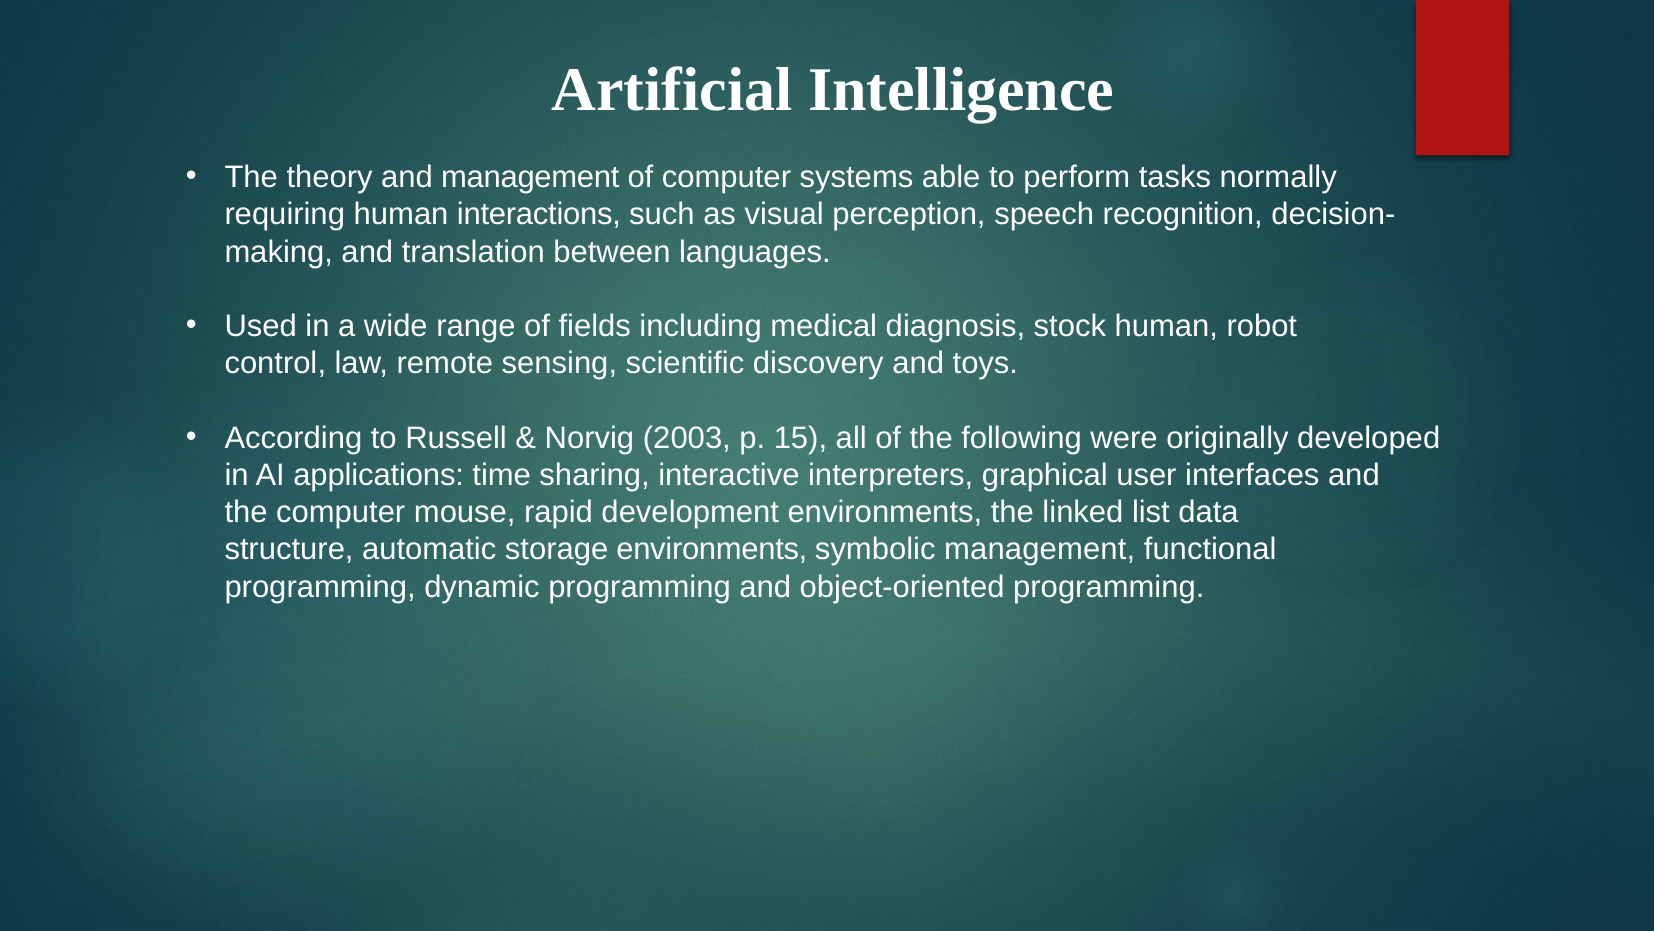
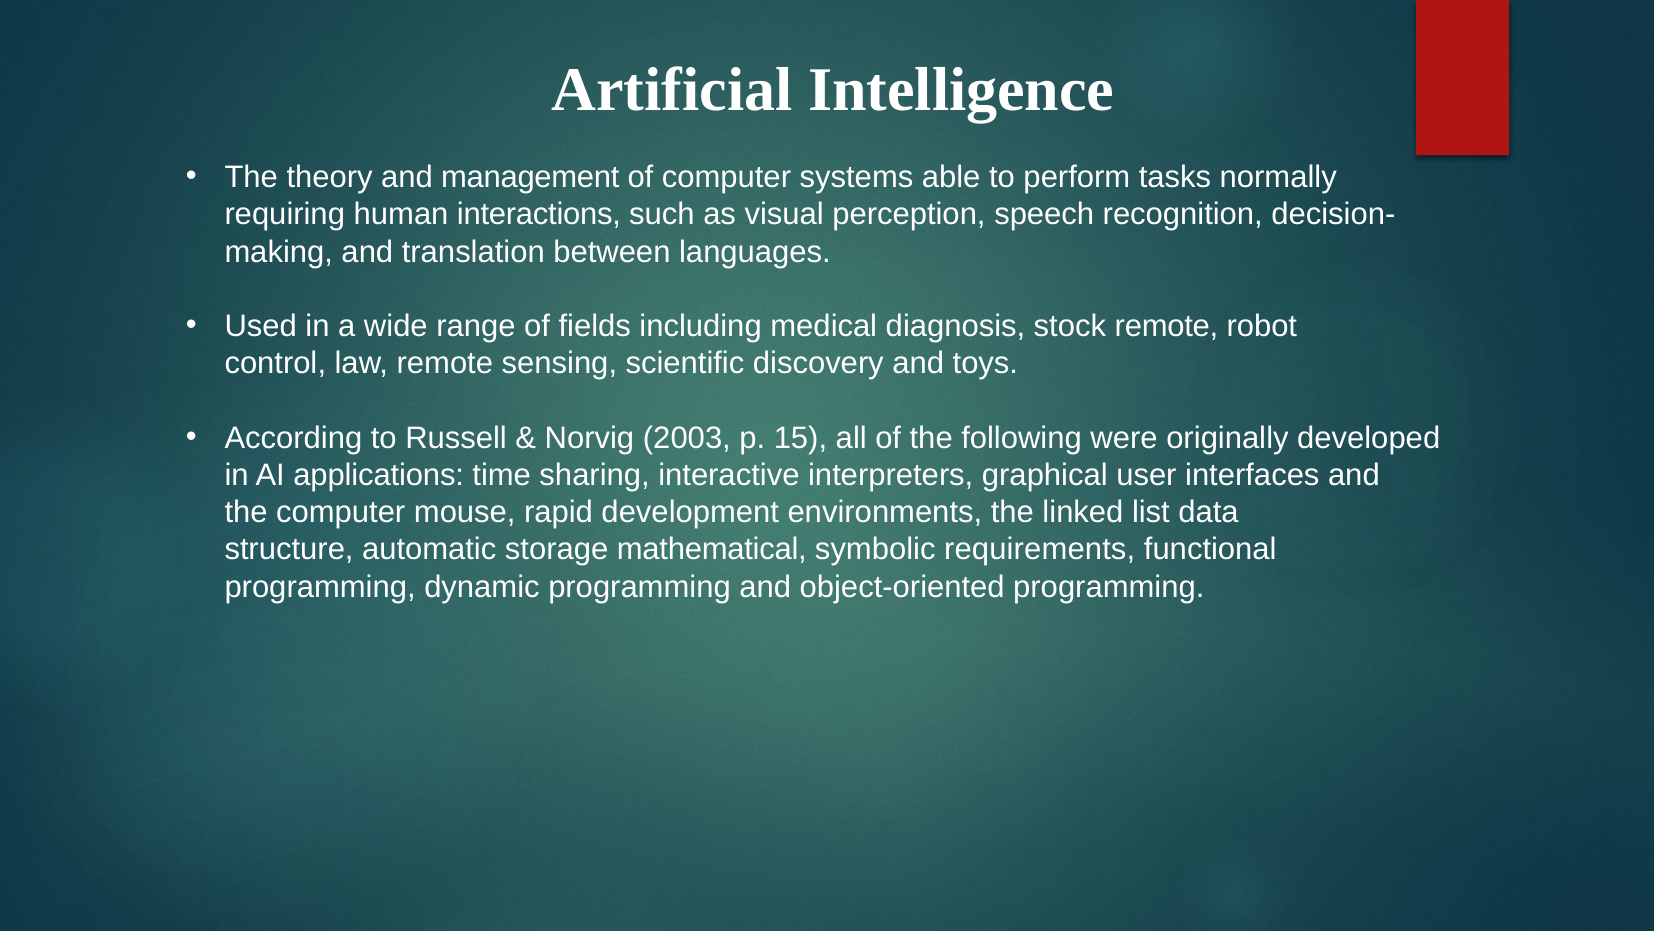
stock human: human -> remote
storage environments: environments -> mathematical
symbolic management: management -> requirements
